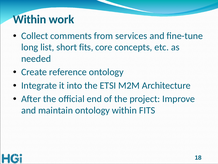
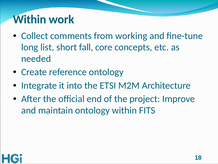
services: services -> working
short fits: fits -> fall
